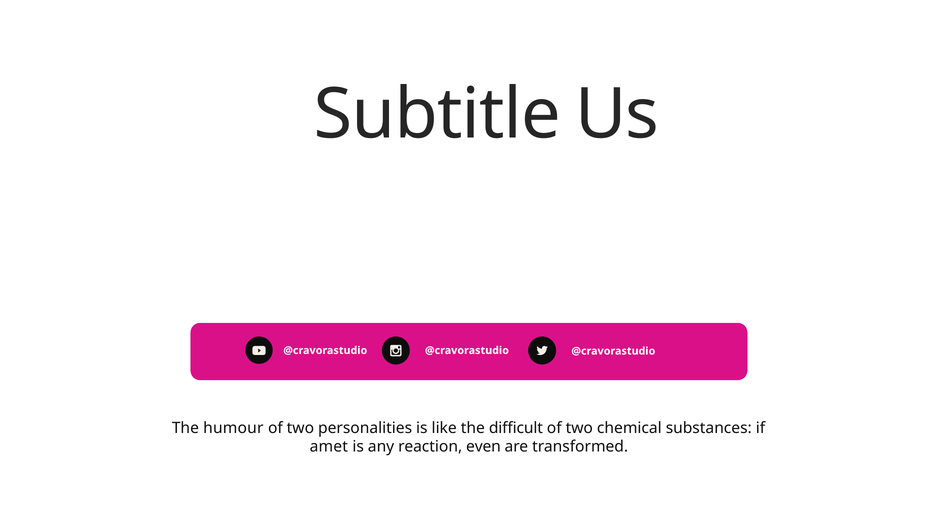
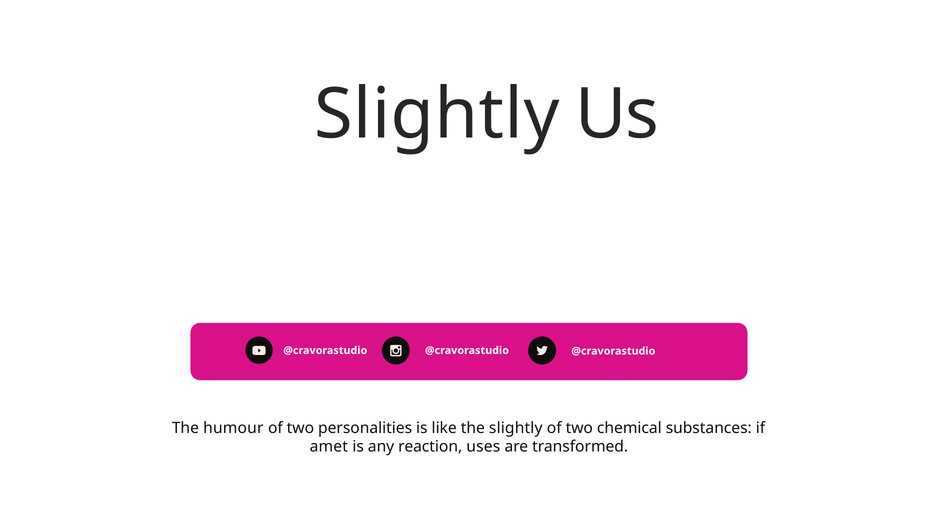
Subtitle at (437, 115): Subtitle -> Slightly
the difficult: difficult -> slightly
even: even -> uses
